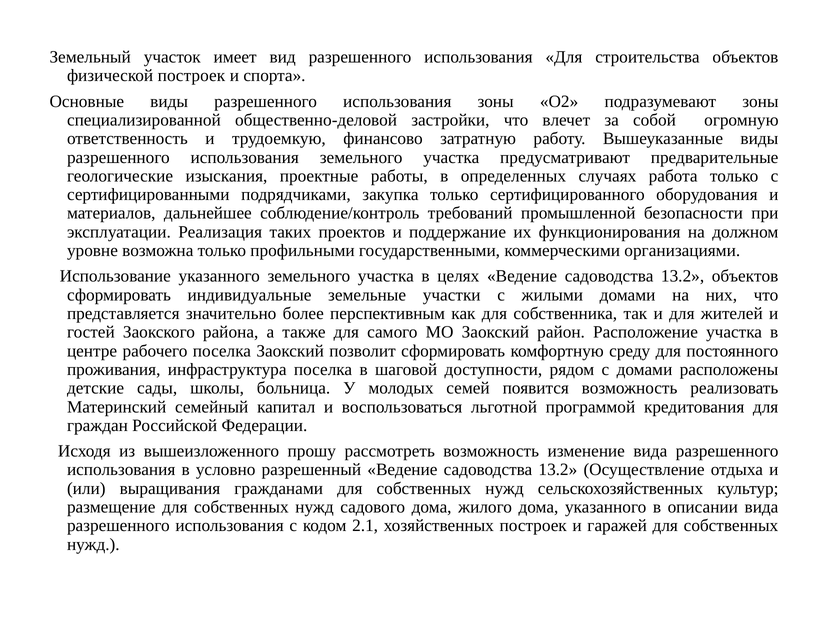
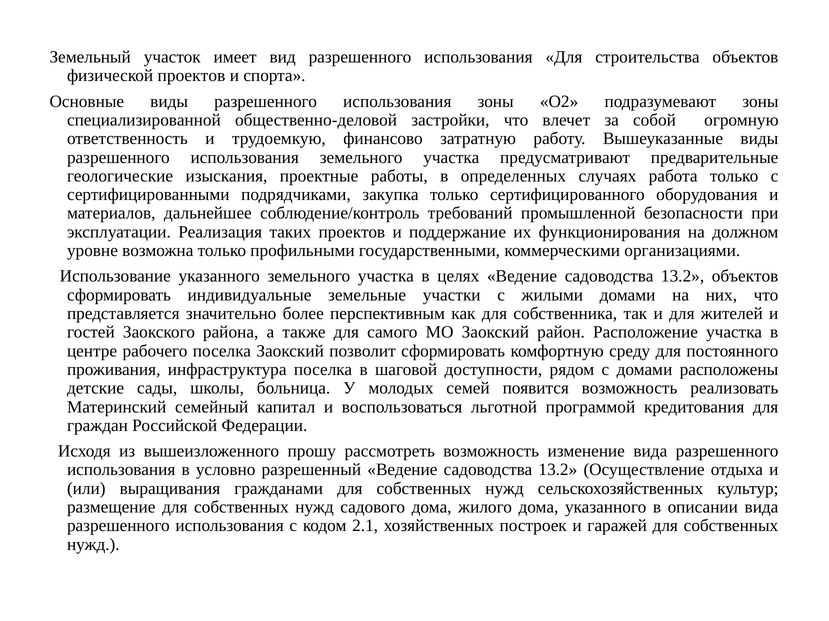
физической построек: построек -> проектов
